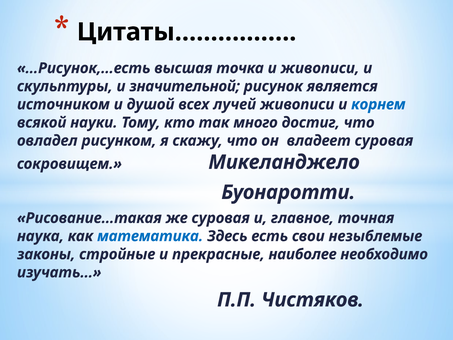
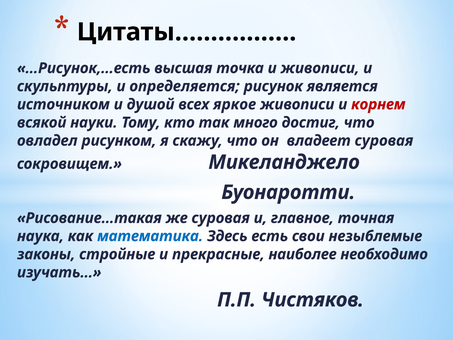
значительной: значительной -> определяется
лучей: лучей -> яркое
корнем colour: blue -> red
